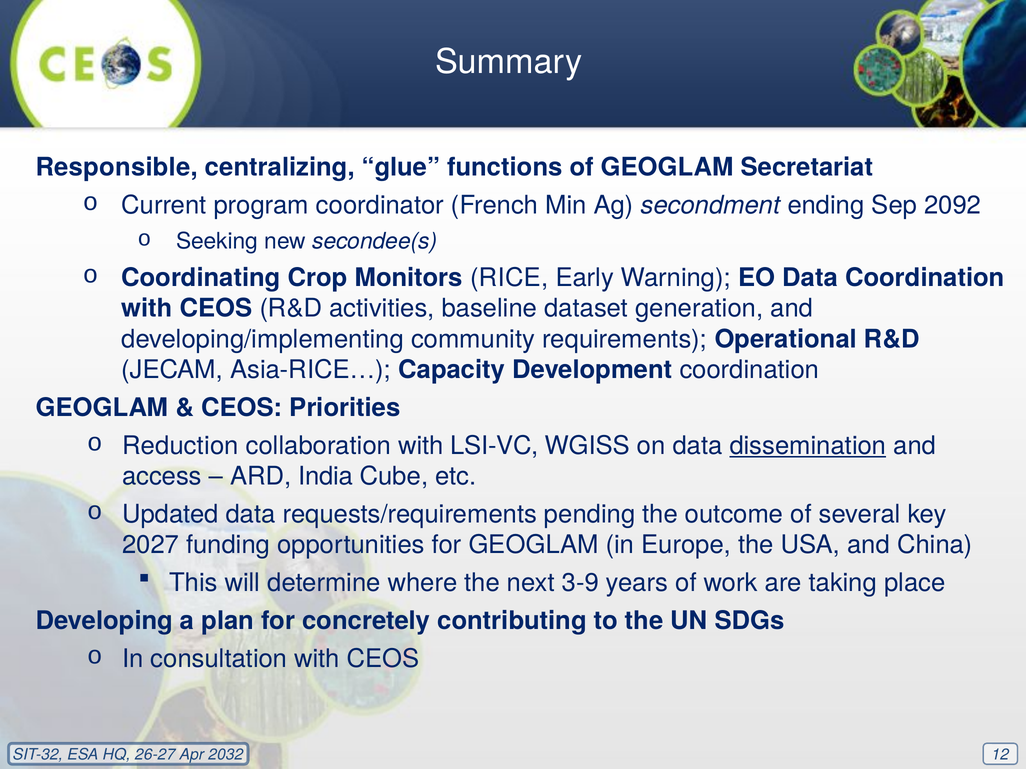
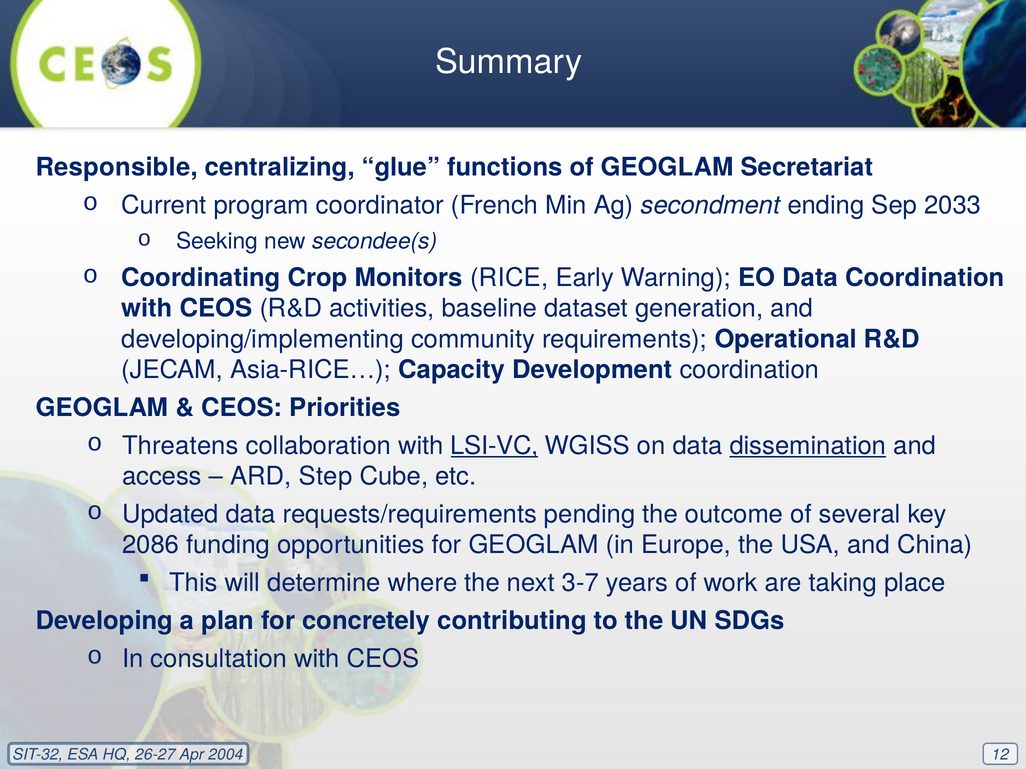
2092: 2092 -> 2033
Reduction: Reduction -> Threatens
LSI-VC underline: none -> present
India: India -> Step
2027: 2027 -> 2086
3-9: 3-9 -> 3-7
2032: 2032 -> 2004
